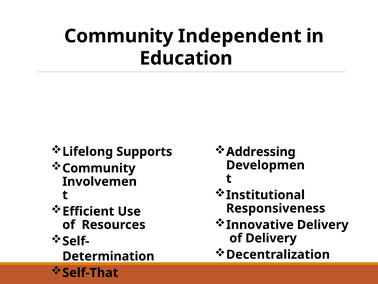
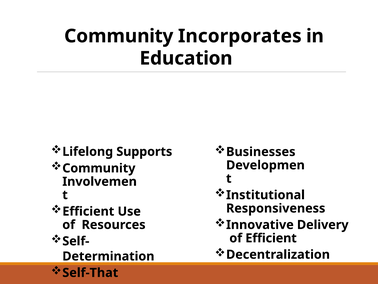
Independent: Independent -> Incorporates
Addressing: Addressing -> Businesses
of Delivery: Delivery -> Efficient
